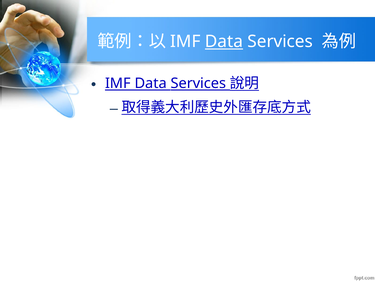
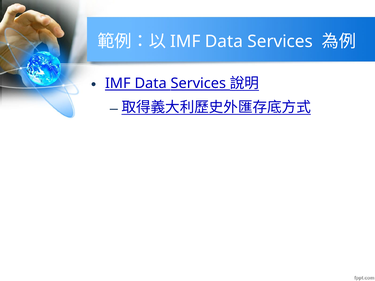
Data at (224, 42) underline: present -> none
